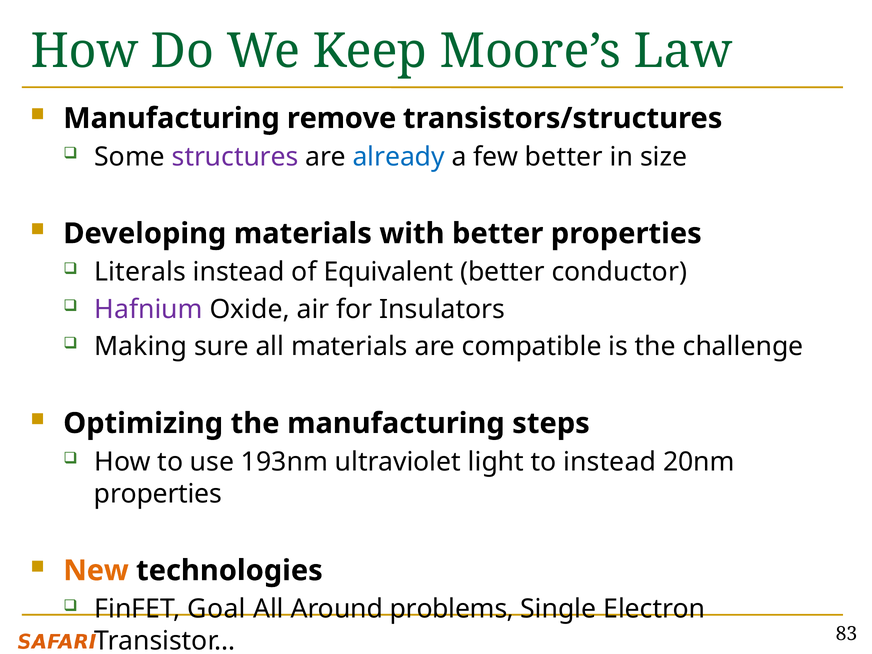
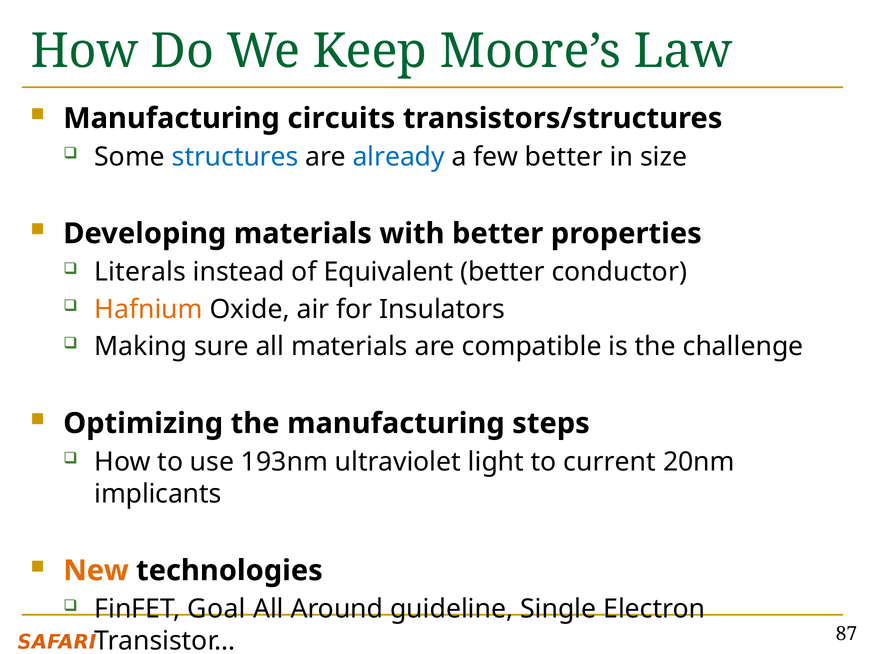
remove: remove -> circuits
structures colour: purple -> blue
Hafnium colour: purple -> orange
to instead: instead -> current
properties at (158, 494): properties -> implicants
problems: problems -> guideline
83: 83 -> 87
